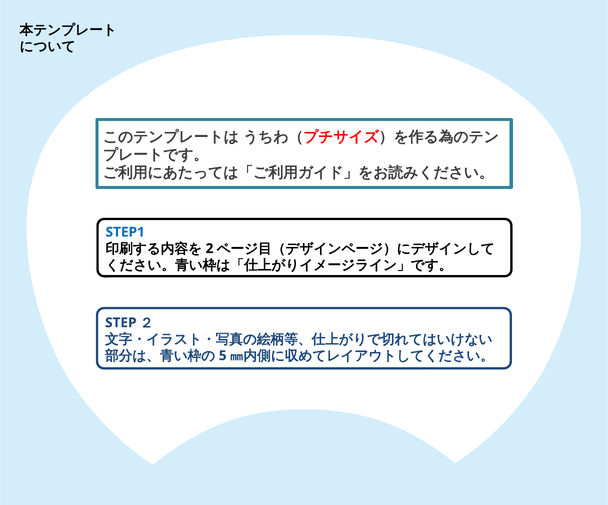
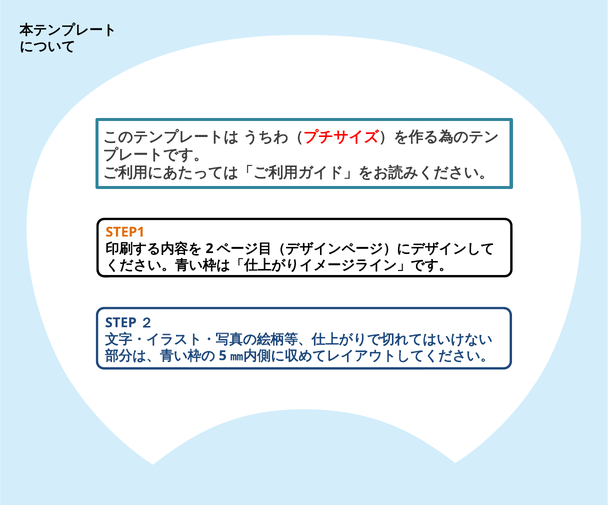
STEP1 colour: blue -> orange
